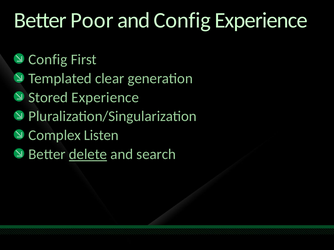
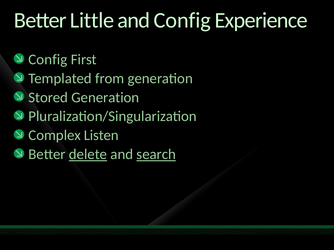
Poor: Poor -> Little
clear: clear -> from
Stored Experience: Experience -> Generation
search underline: none -> present
